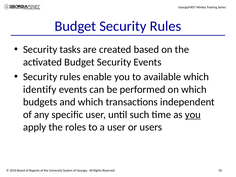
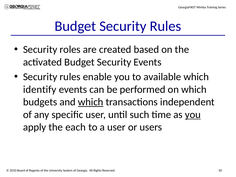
tasks: tasks -> roles
which at (91, 102) underline: none -> present
roles: roles -> each
